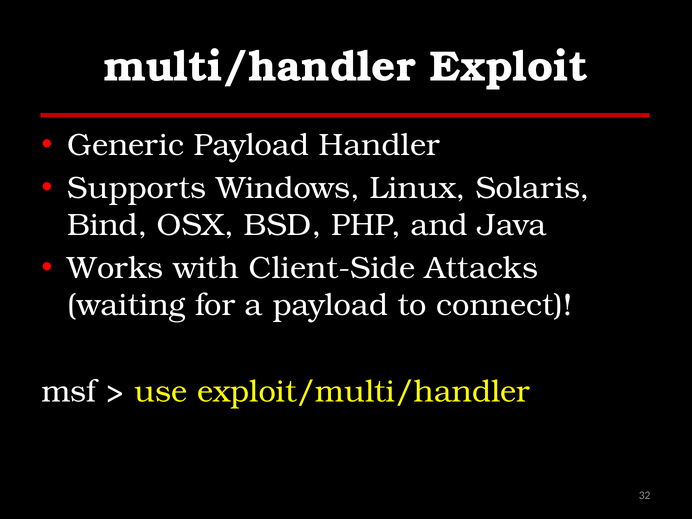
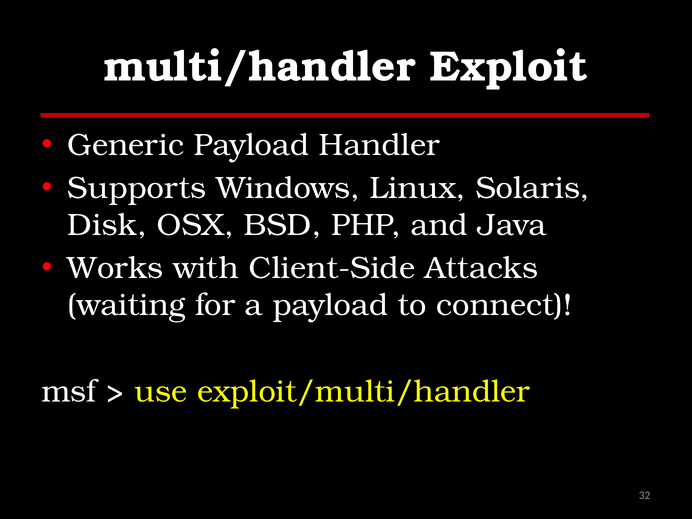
Bind: Bind -> Disk
